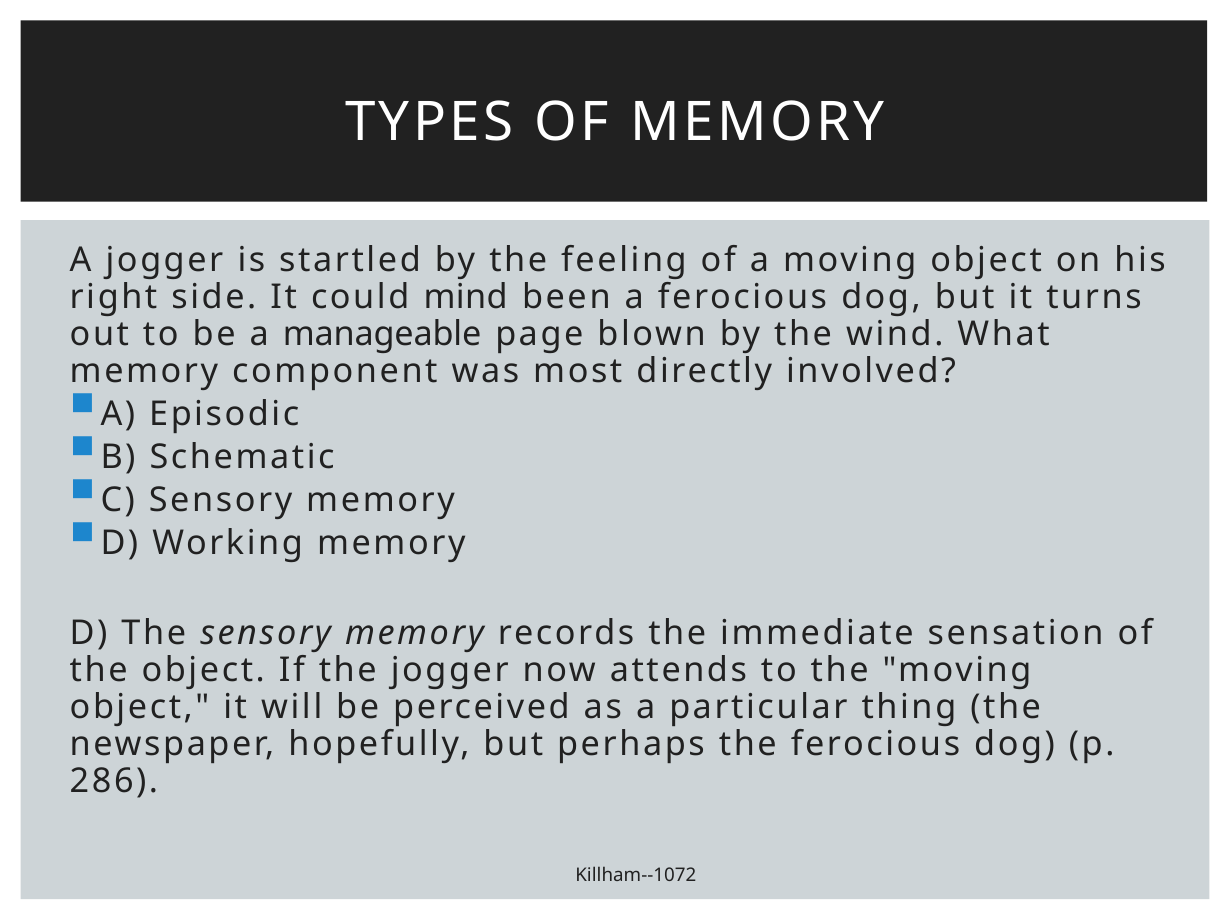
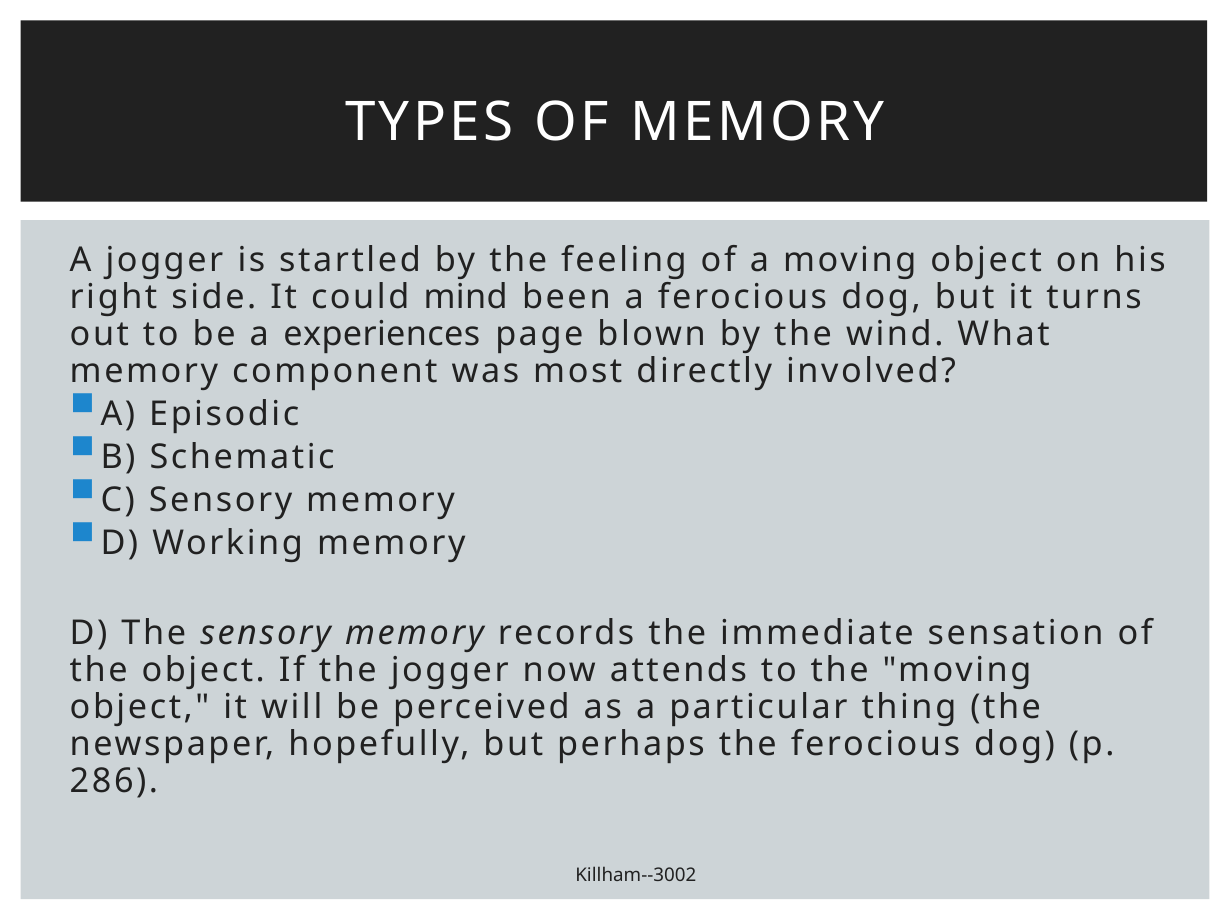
manageable: manageable -> experiences
Killham--1072: Killham--1072 -> Killham--3002
